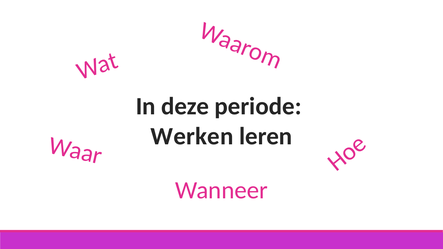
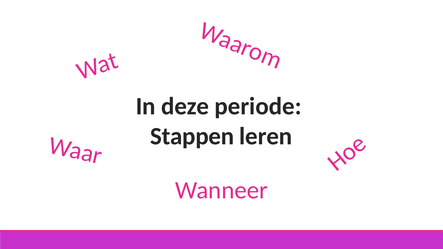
Werken: Werken -> Stappen
